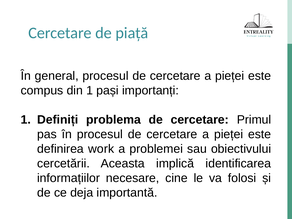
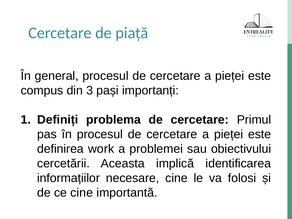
din 1: 1 -> 3
ce deja: deja -> cine
